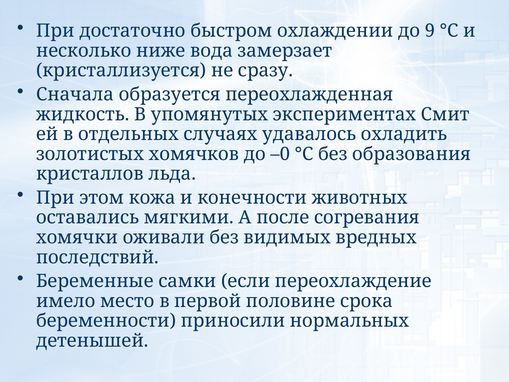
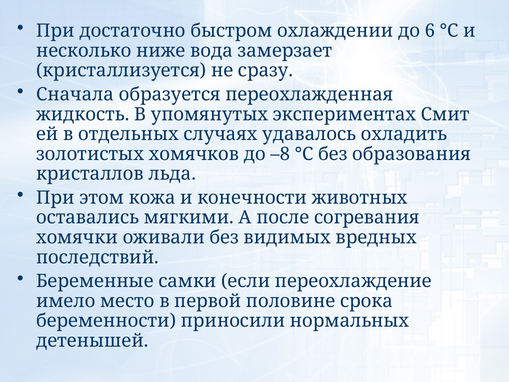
9: 9 -> 6
–0: –0 -> –8
